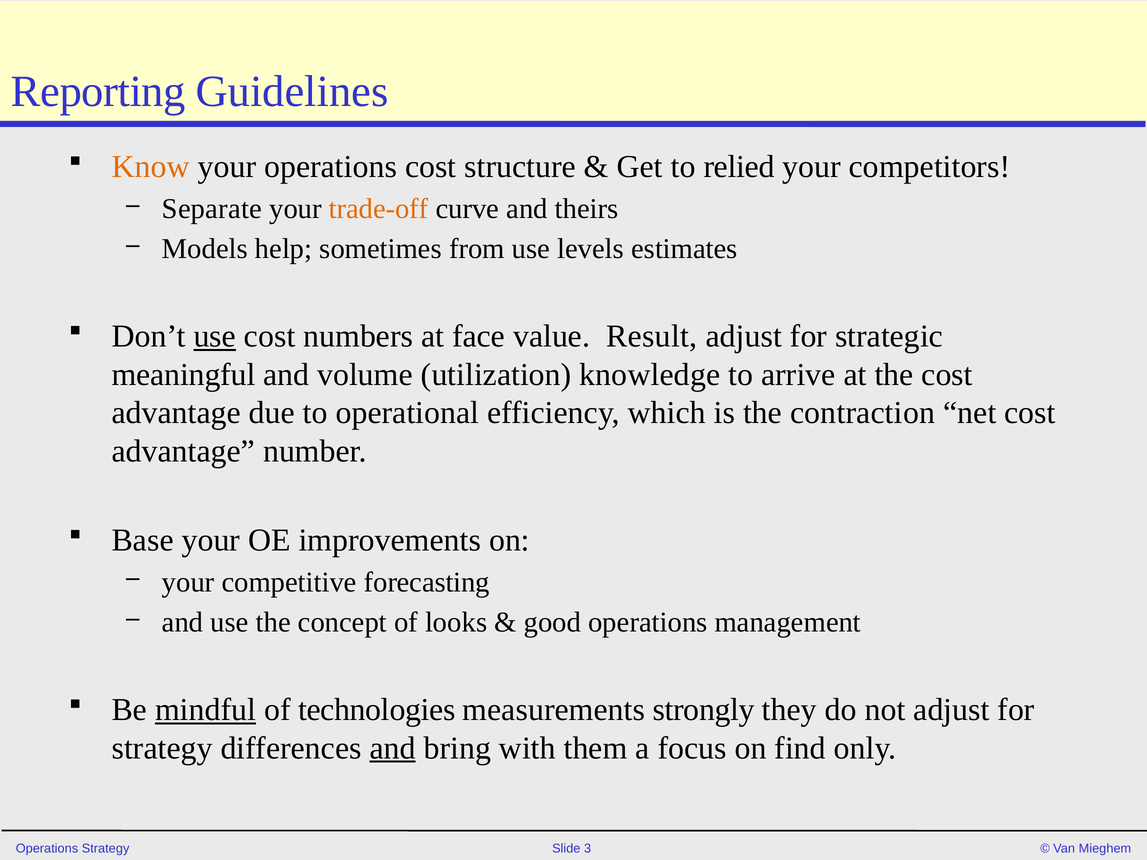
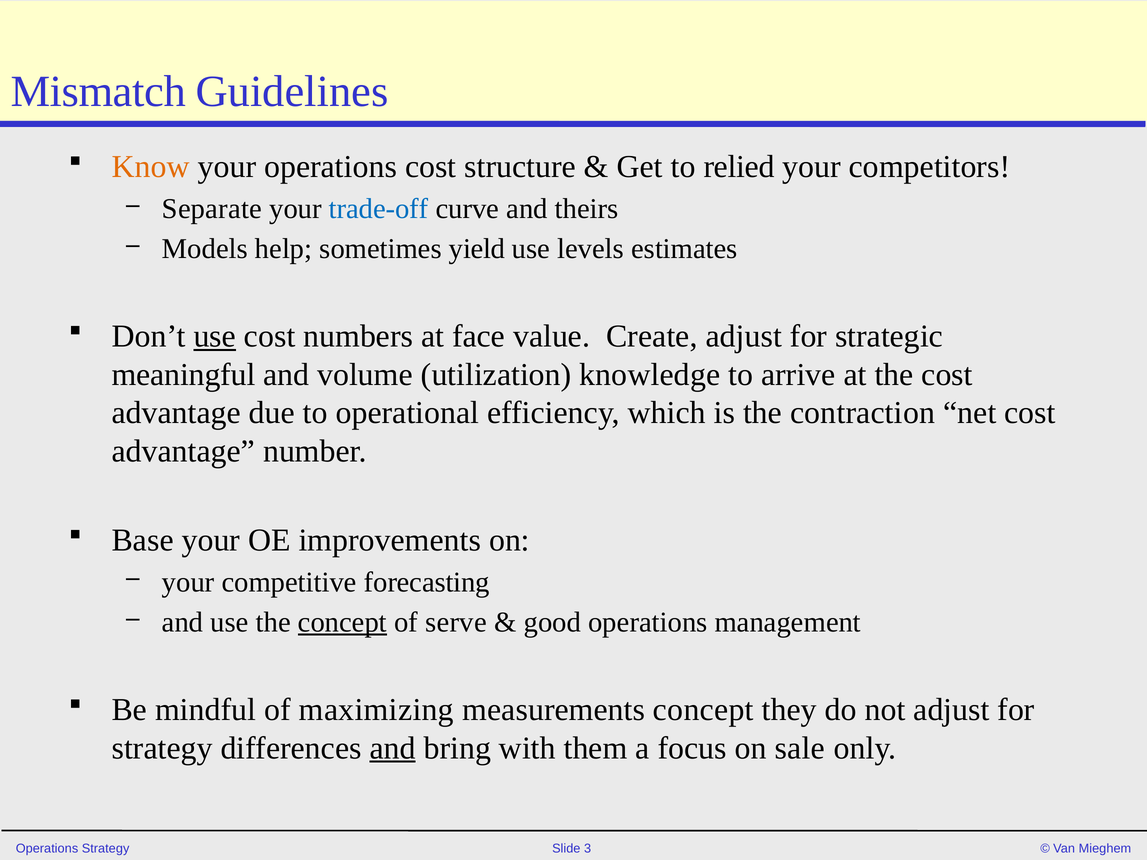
Reporting: Reporting -> Mismatch
trade-off colour: orange -> blue
from: from -> yield
Result: Result -> Create
concept at (342, 622) underline: none -> present
looks: looks -> serve
mindful underline: present -> none
technologies: technologies -> maximizing
measurements strongly: strongly -> concept
find: find -> sale
